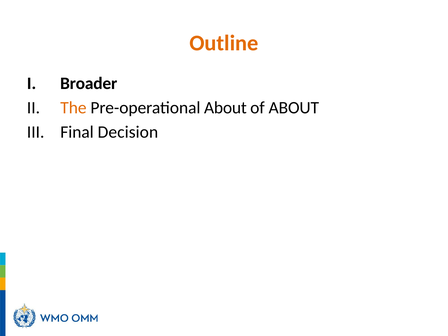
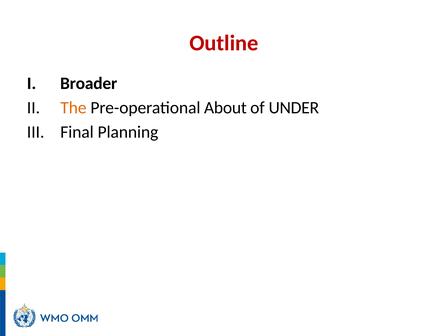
Outline colour: orange -> red
of ABOUT: ABOUT -> UNDER
Decision: Decision -> Planning
